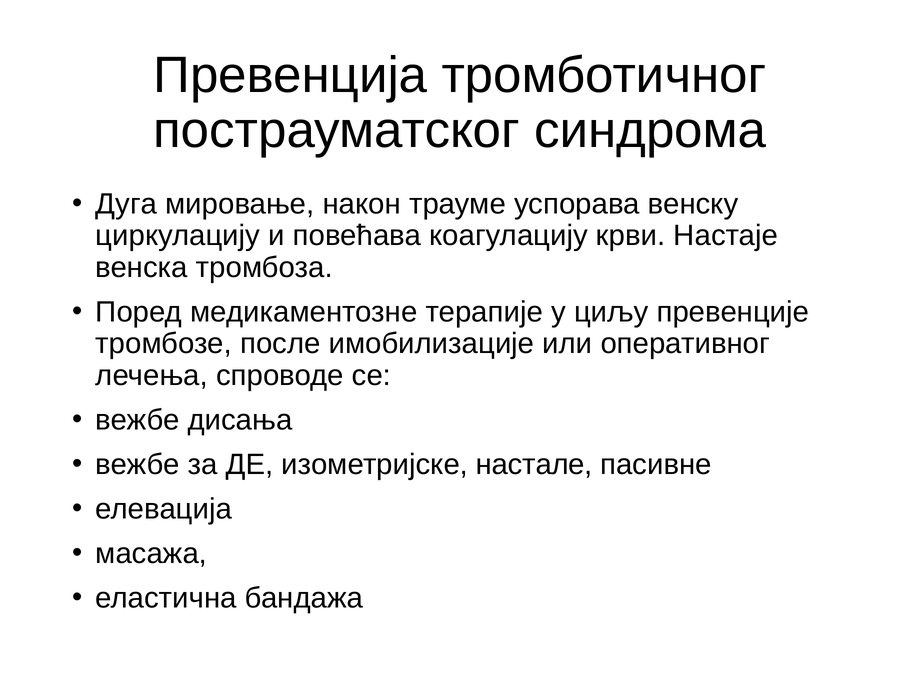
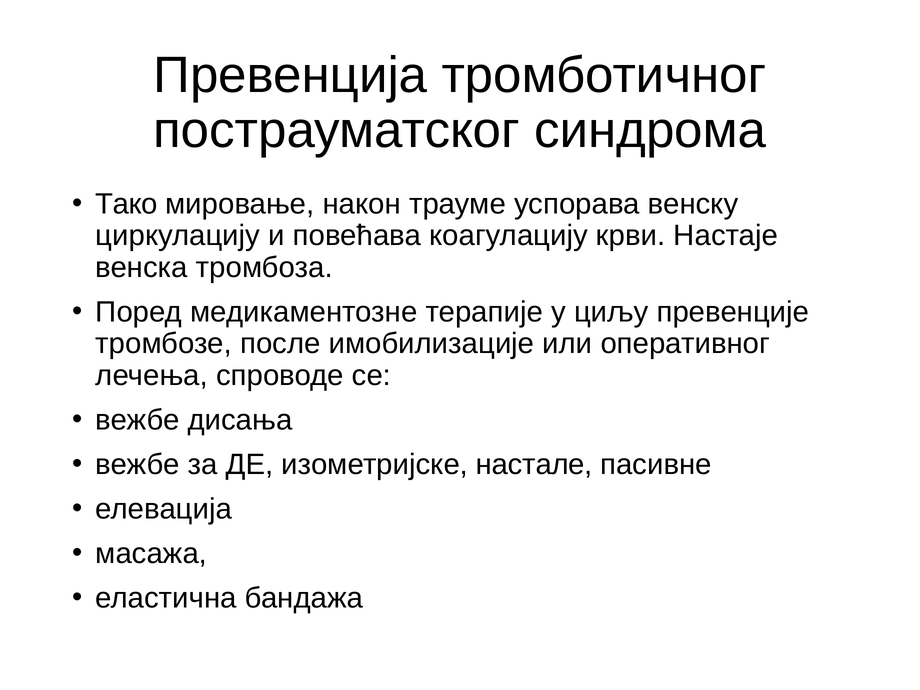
Дуга: Дуга -> Тако
